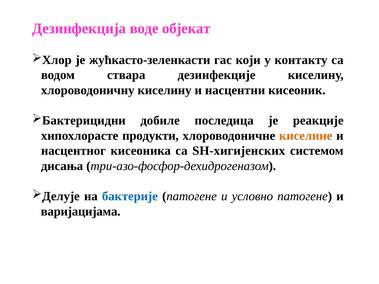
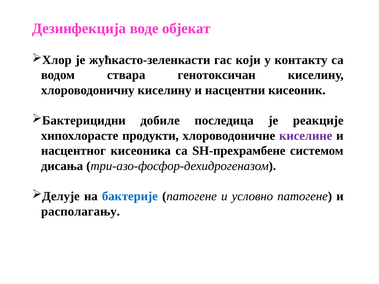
дезинфекције: дезинфекције -> генотоксичан
киселине colour: orange -> purple
SH-хигијенских: SH-хигијенских -> SH-прехрамбене
варијацијама: варијацијама -> располагању
